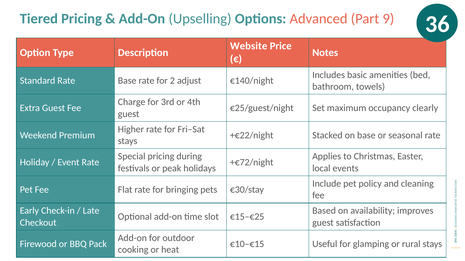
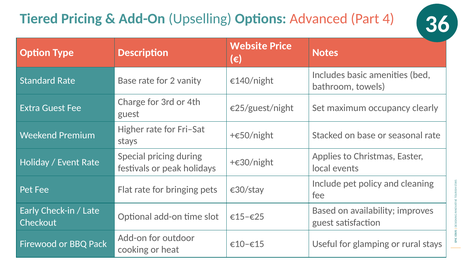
9: 9 -> 4
adjust: adjust -> vanity
+€22/night: +€22/night -> +€50/night
+€72/night: +€72/night -> +€30/night
